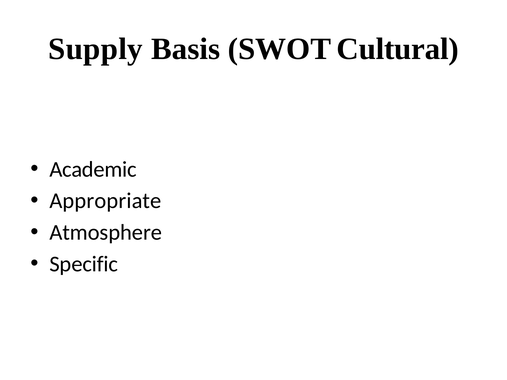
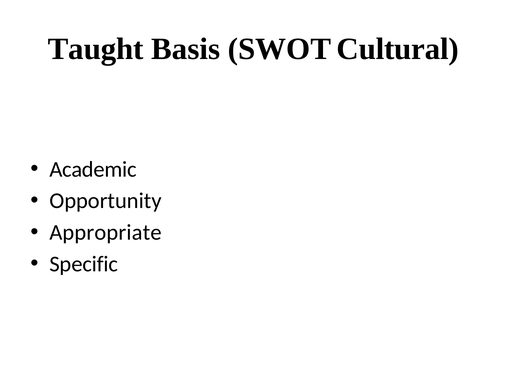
Supply: Supply -> Taught
Appropriate: Appropriate -> Opportunity
Atmosphere: Atmosphere -> Appropriate
